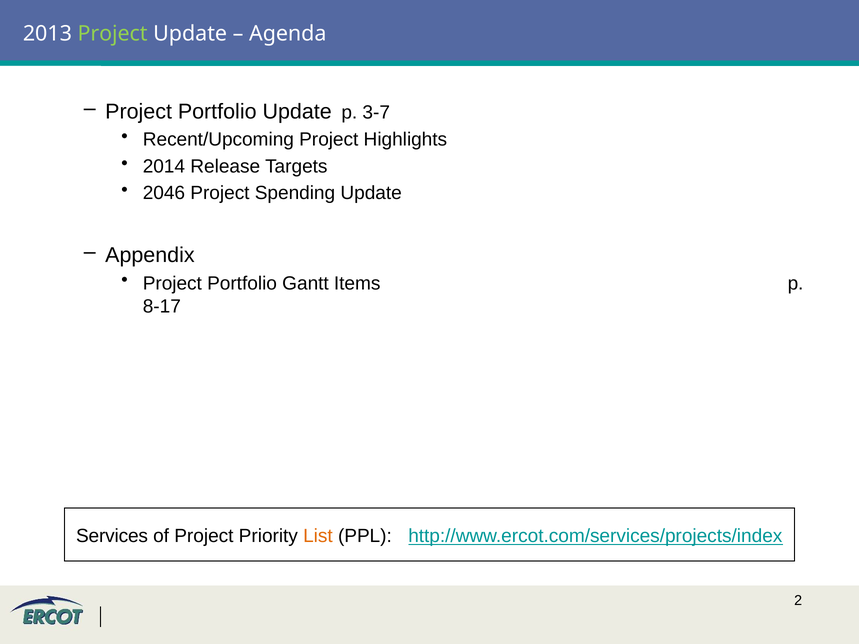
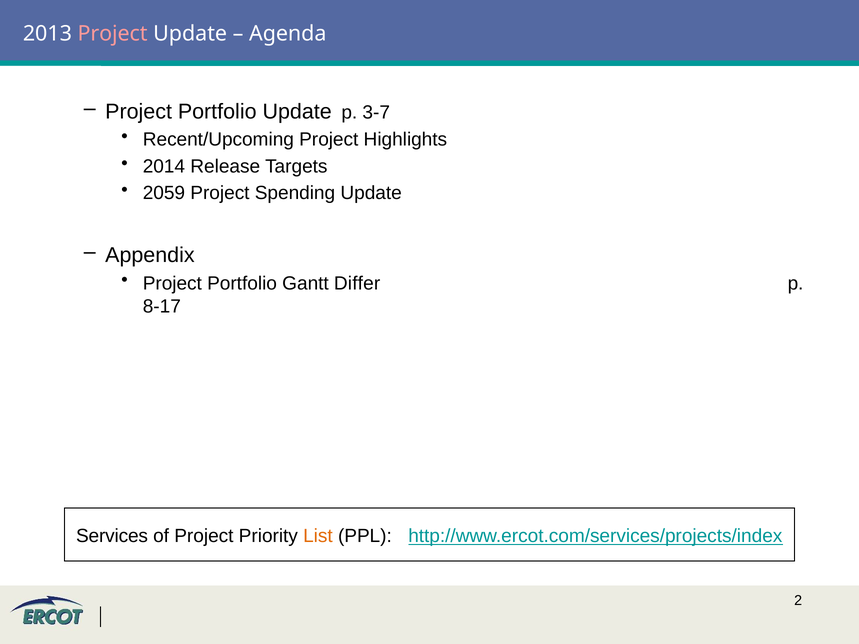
Project at (113, 34) colour: light green -> pink
2046: 2046 -> 2059
Items: Items -> Differ
